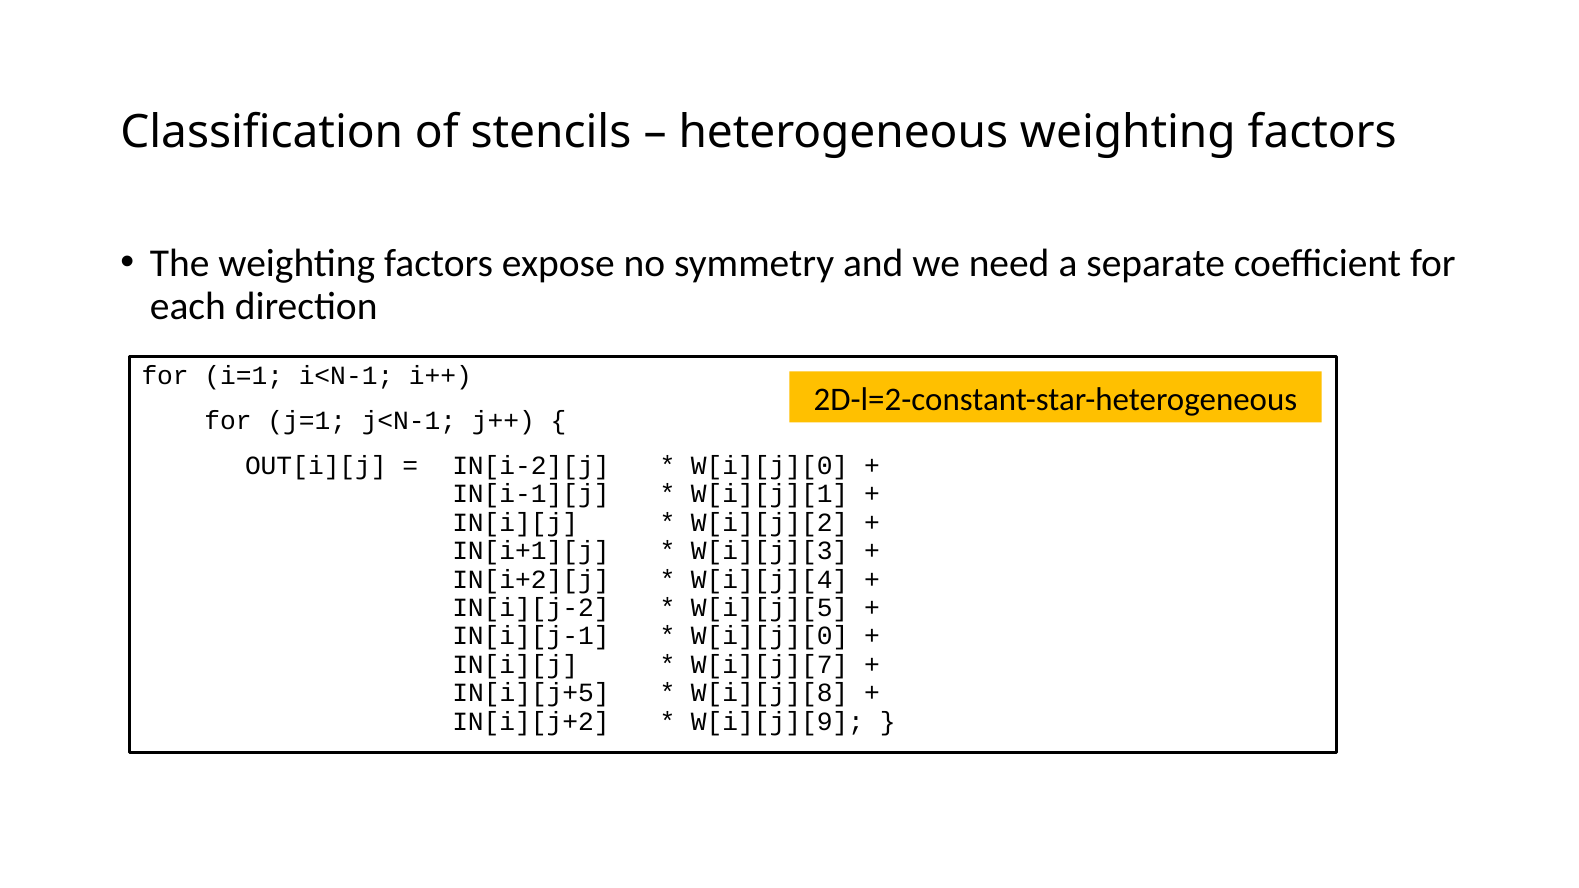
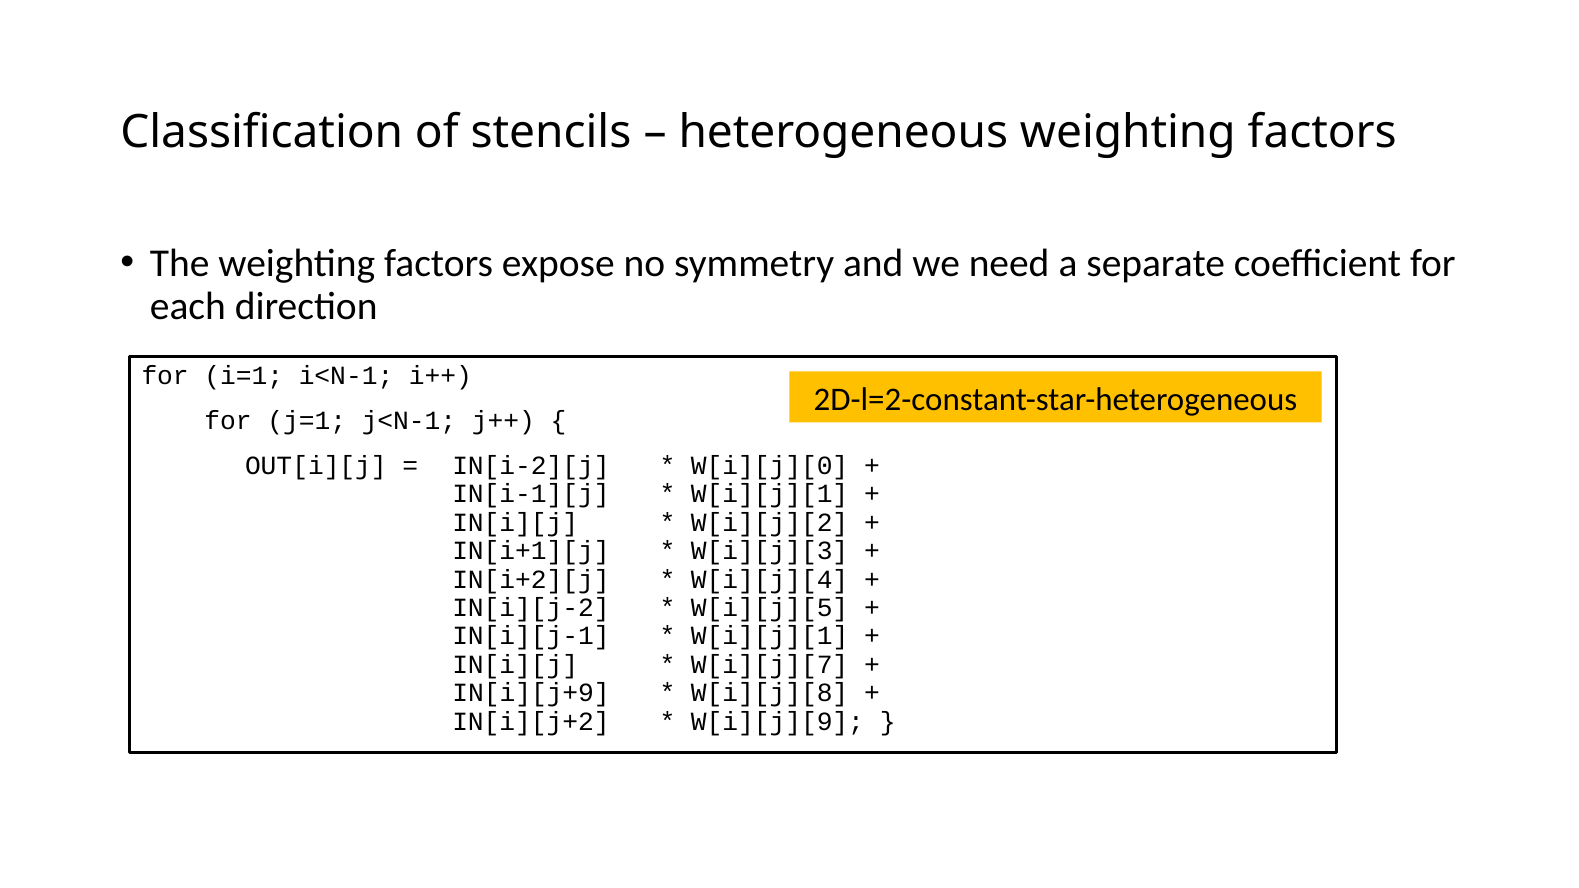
W[i][j][0 at (770, 636): W[i][j][0 -> W[i][j][1
IN[i][j+5: IN[i][j+5 -> IN[i][j+9
